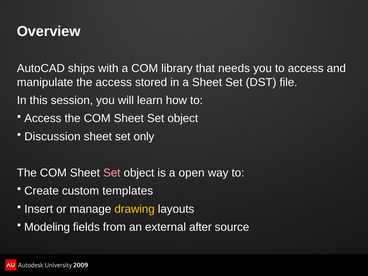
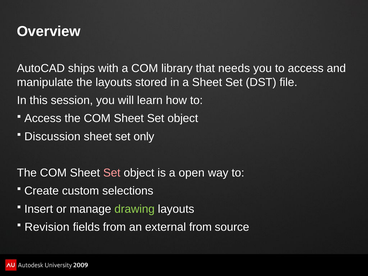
the access: access -> layouts
templates: templates -> selections
drawing colour: yellow -> light green
Modeling: Modeling -> Revision
external after: after -> from
